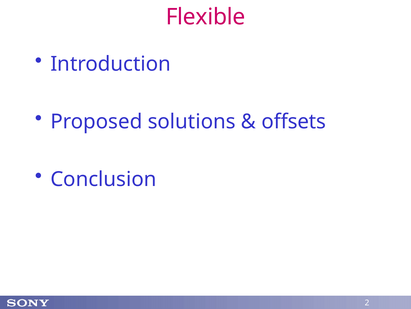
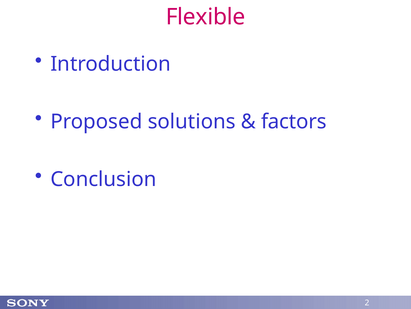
offsets: offsets -> factors
